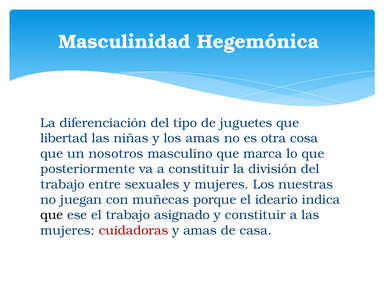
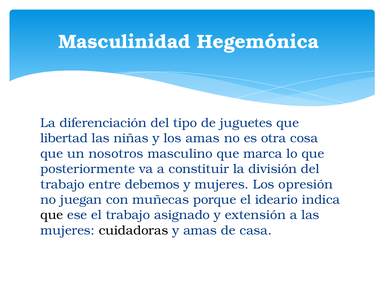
sexuales: sexuales -> debemos
nuestras: nuestras -> opresión
y constituir: constituir -> extensión
cuidadoras colour: red -> black
